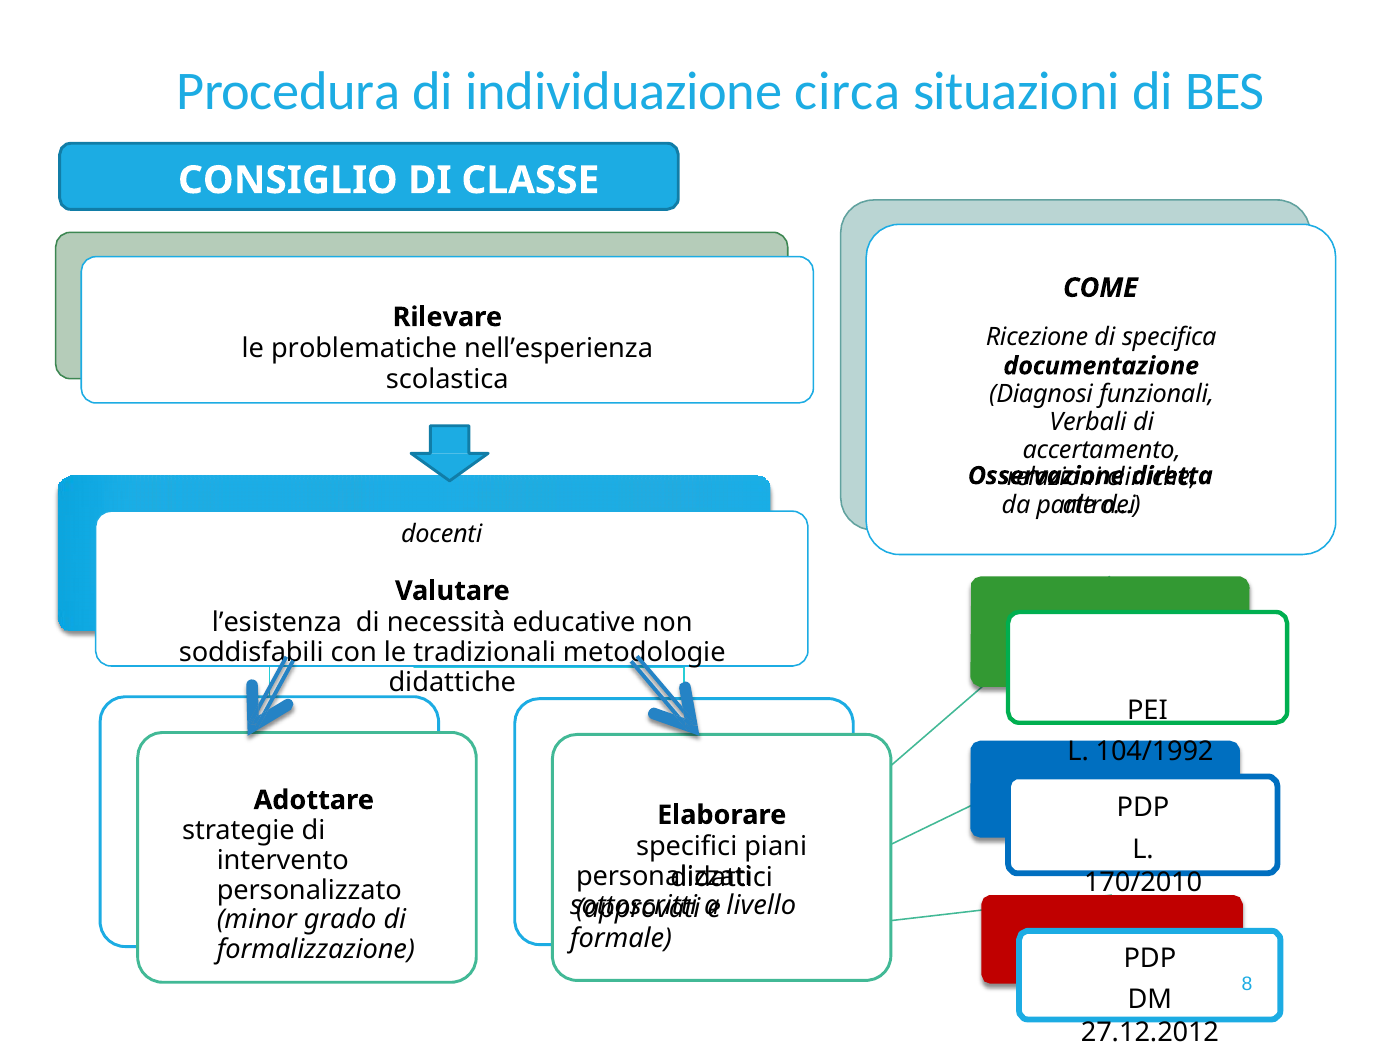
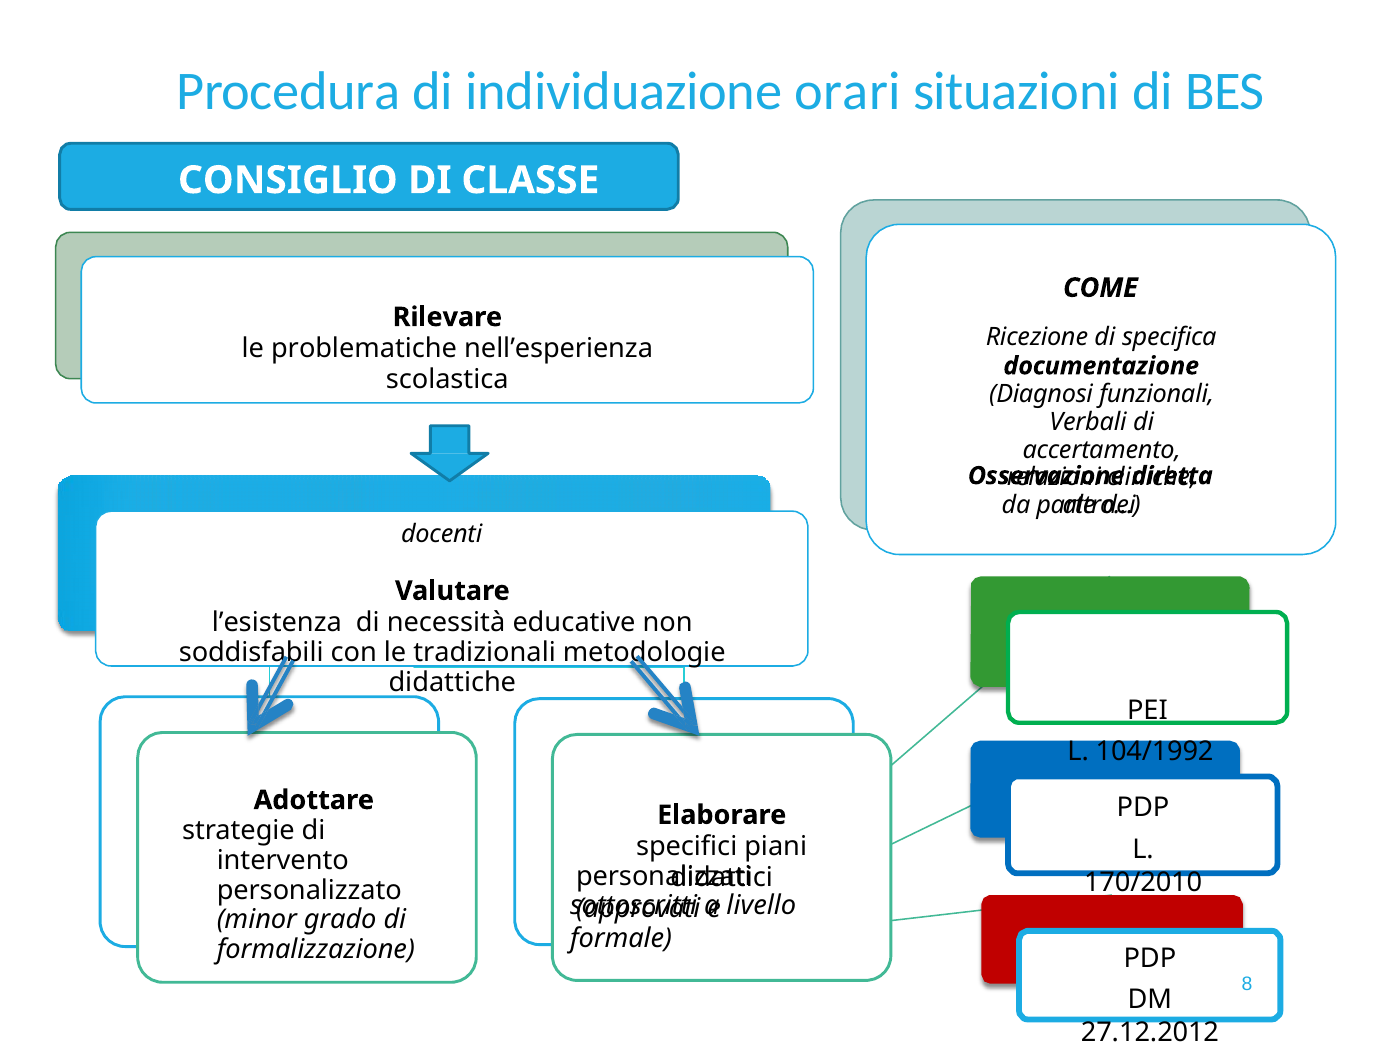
circa: circa -> orari
